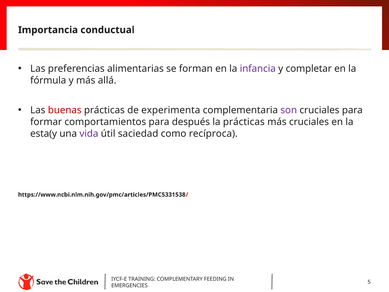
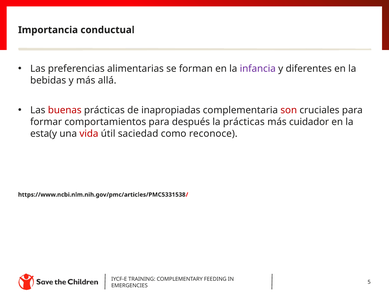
completar: completar -> diferentes
fórmula: fórmula -> bebidas
experimenta: experimenta -> inapropiadas
son colour: purple -> red
más cruciales: cruciales -> cuidador
vida colour: purple -> red
recíproca: recíproca -> reconoce
